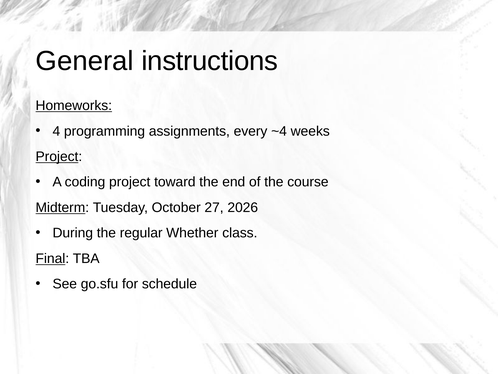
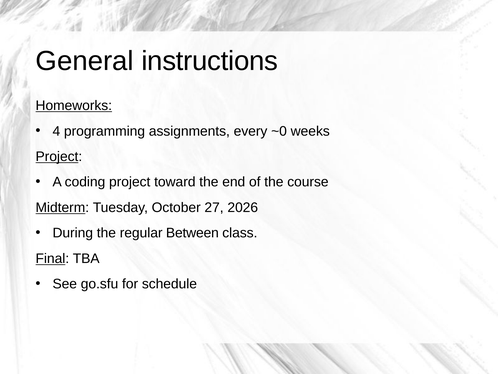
~4: ~4 -> ~0
Whether: Whether -> Between
